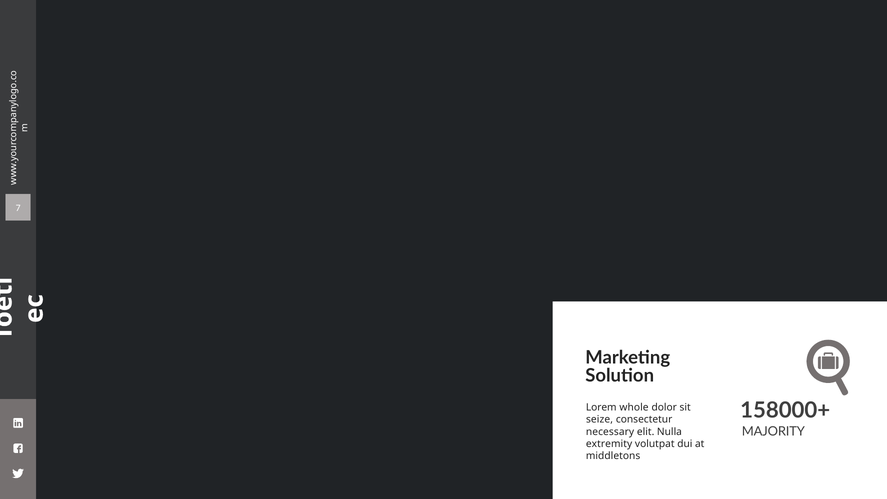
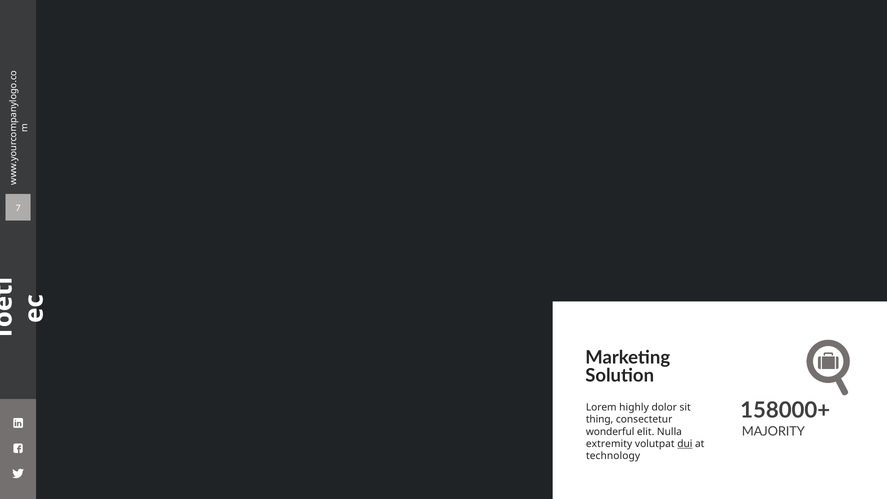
whole: whole -> highly
seize: seize -> thing
necessary: necessary -> wonderful
dui underline: none -> present
middletons: middletons -> technology
